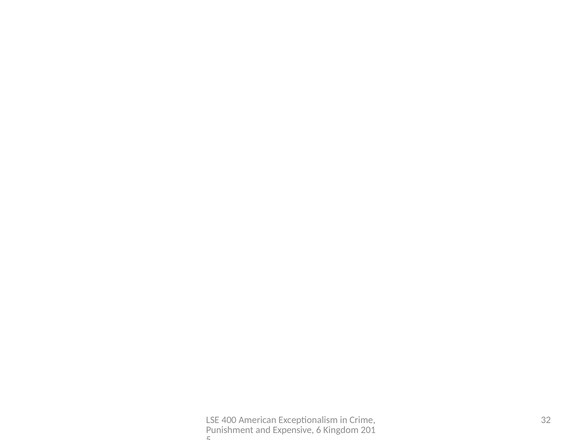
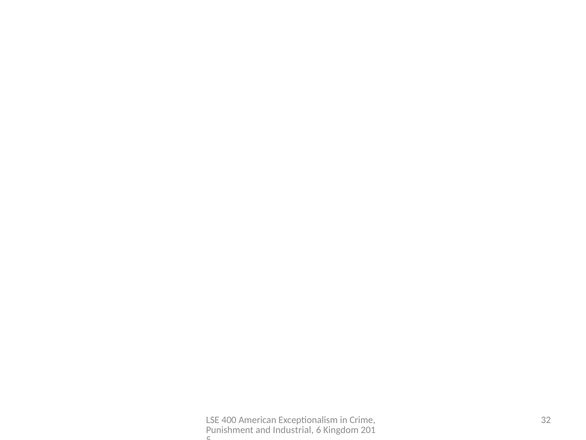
Expensive: Expensive -> Industrial
